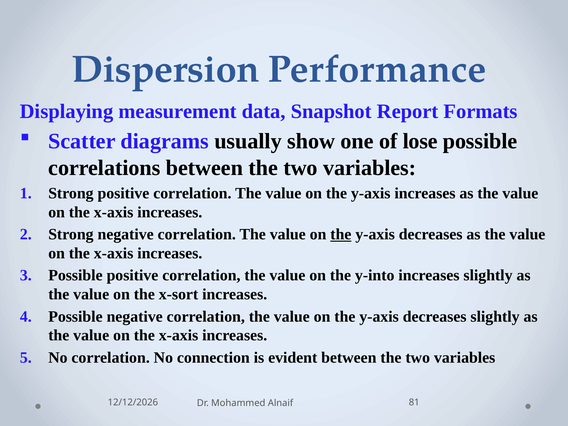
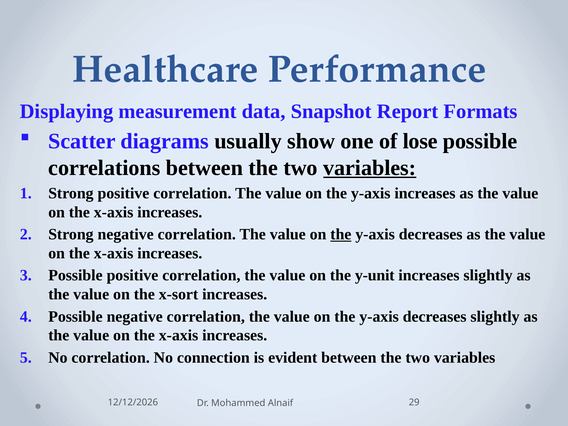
Dispersion: Dispersion -> Healthcare
variables at (370, 168) underline: none -> present
y-into: y-into -> y-unit
81: 81 -> 29
